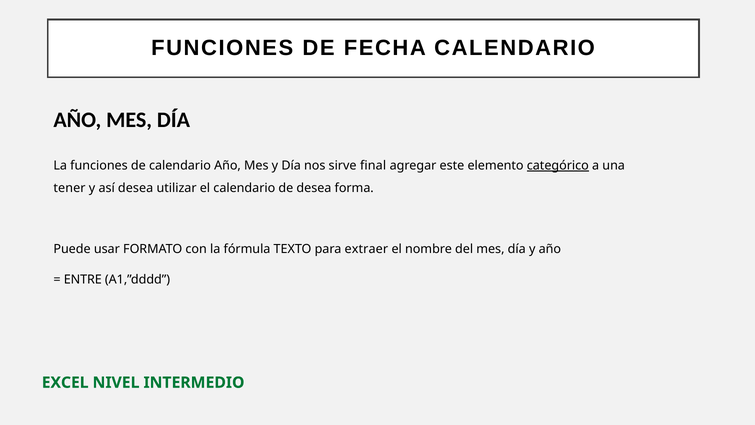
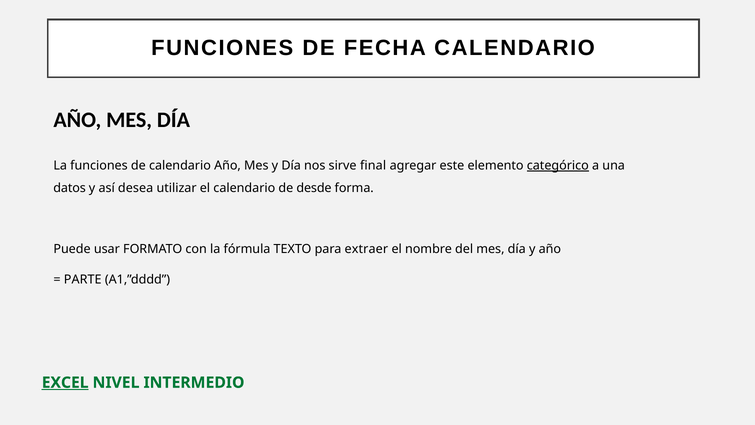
tener: tener -> datos
de desea: desea -> desde
ENTRE: ENTRE -> PARTE
EXCEL underline: none -> present
